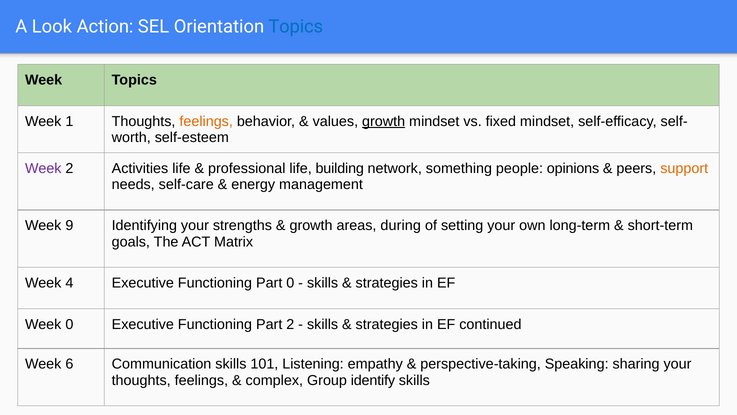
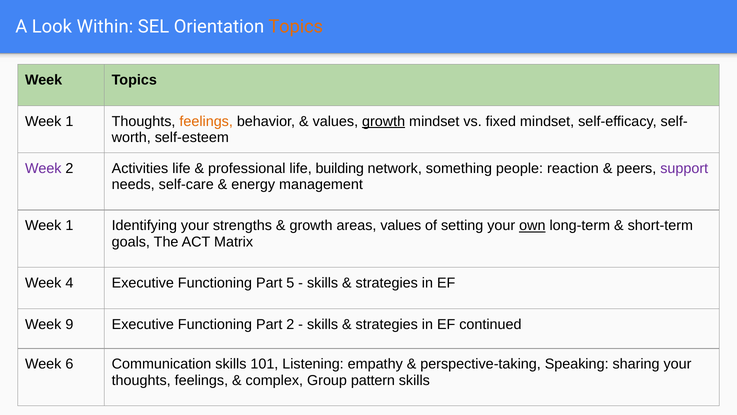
Action: Action -> Within
Topics at (296, 27) colour: blue -> orange
opinions: opinions -> reaction
support colour: orange -> purple
9 at (69, 225): 9 -> 1
areas during: during -> values
own underline: none -> present
Part 0: 0 -> 5
Week 0: 0 -> 9
identify: identify -> pattern
